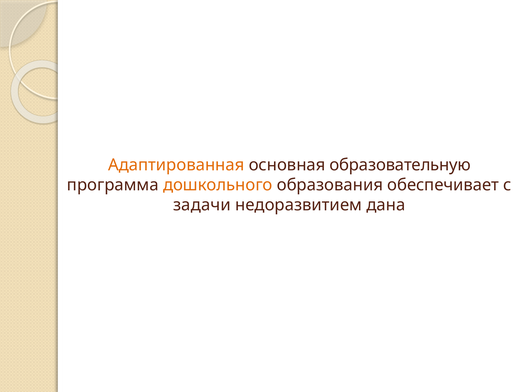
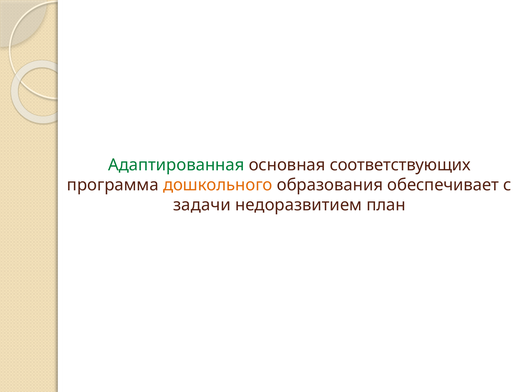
Адаптированная colour: orange -> green
образовательную: образовательную -> соответствующих
дана: дана -> план
